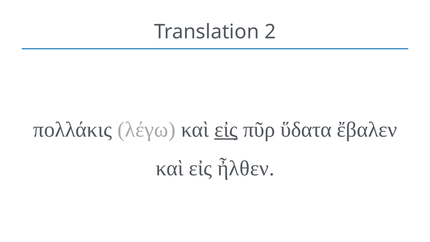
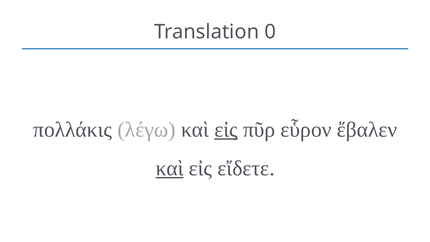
2: 2 -> 0
ὕδατα: ὕδατα -> εὗρον
καὶ at (170, 168) underline: none -> present
ἦλθεν: ἦλθεν -> εἴδετε
